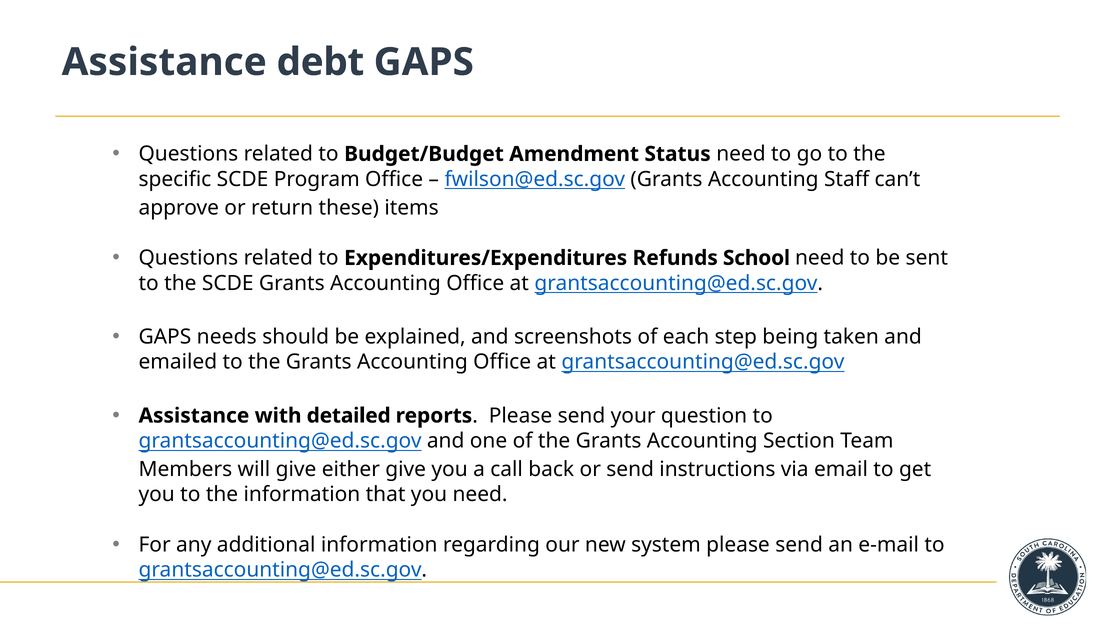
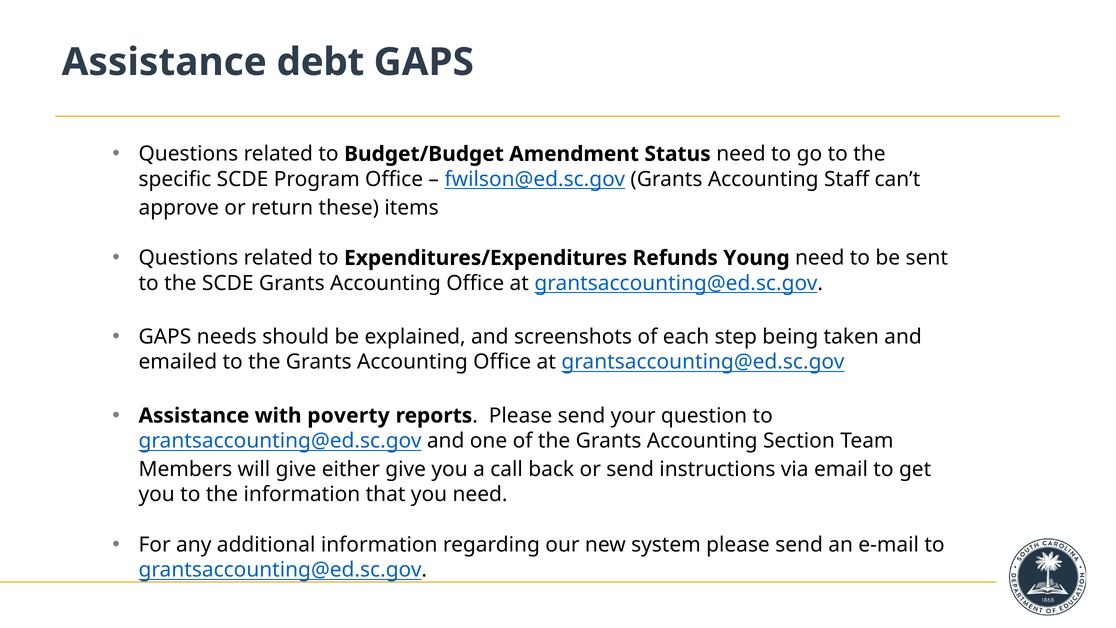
School: School -> Young
detailed: detailed -> poverty
